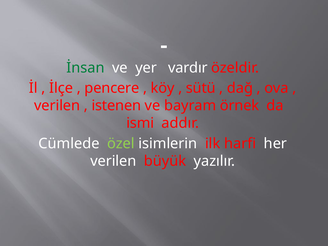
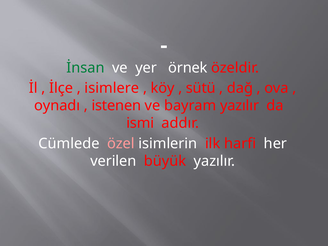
vardır: vardır -> örnek
pencere: pencere -> isimlere
verilen at (57, 106): verilen -> oynadı
bayram örnek: örnek -> yazılır
özel colour: light green -> pink
